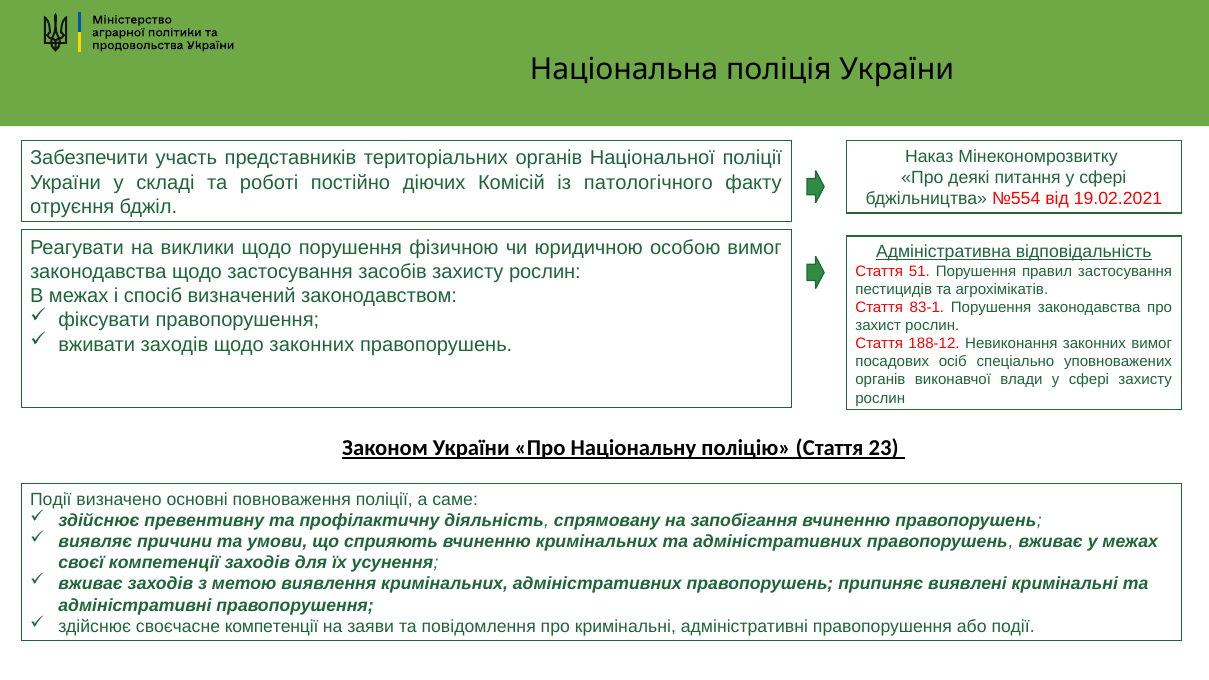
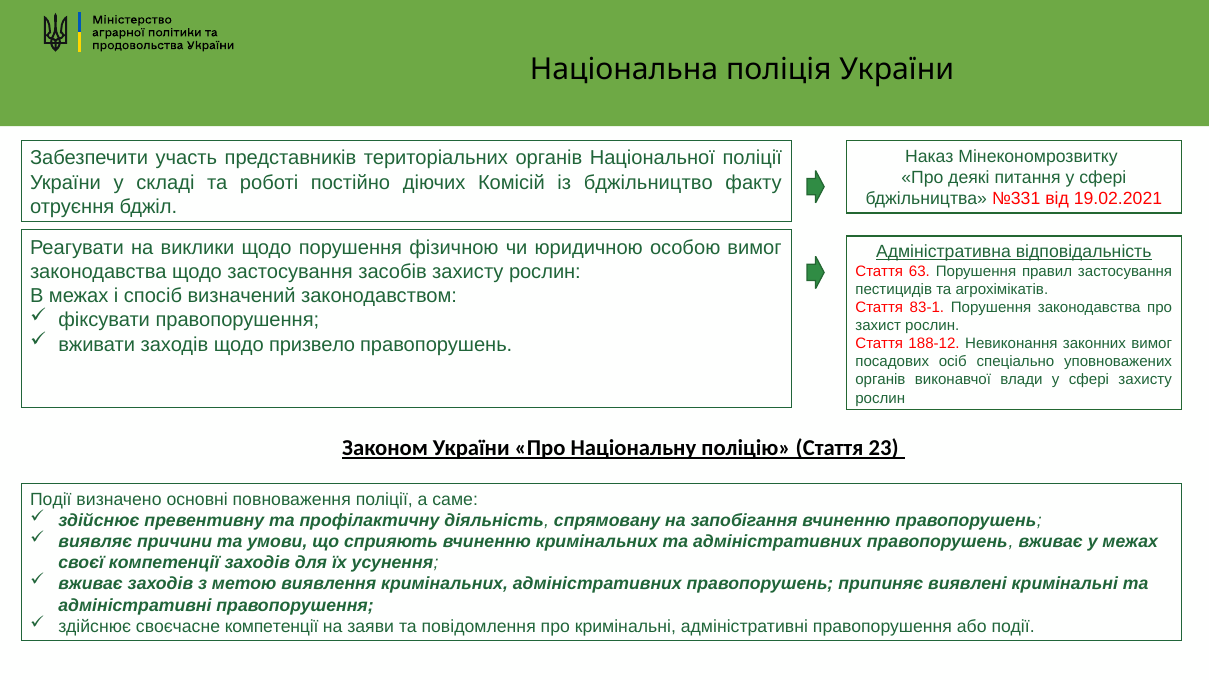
патологічного: патологічного -> бджільництво
№554: №554 -> №331
51: 51 -> 63
щодо законних: законних -> призвело
